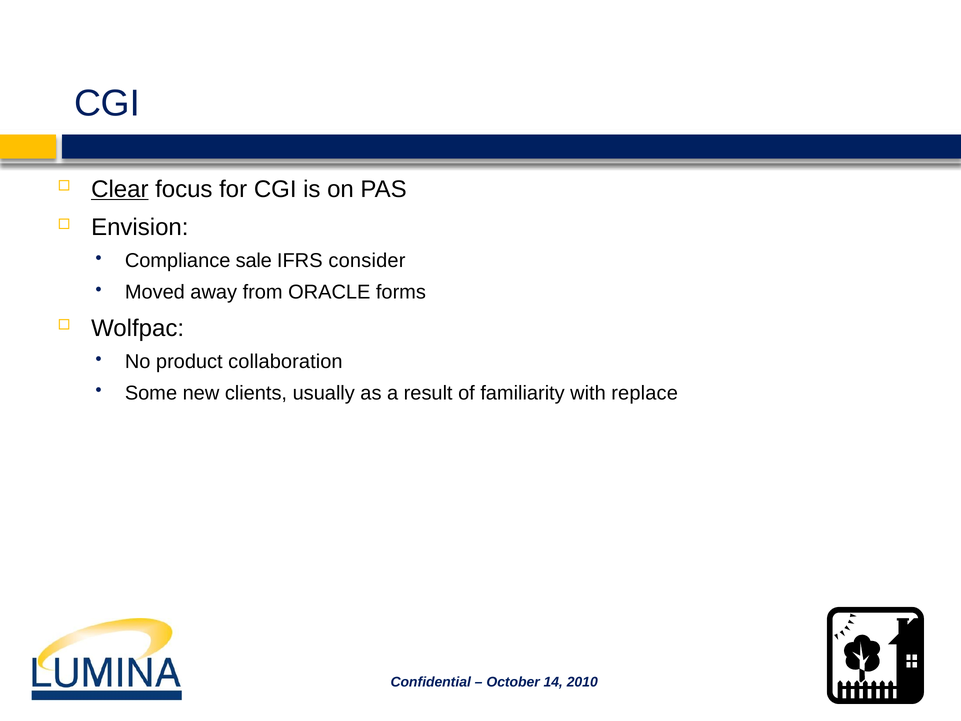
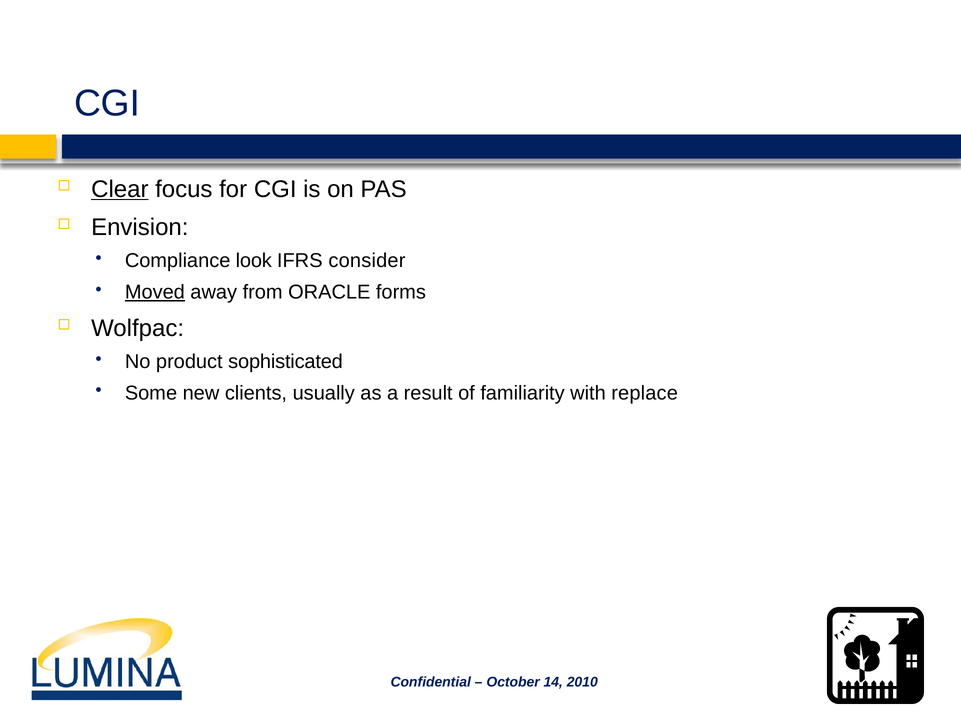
sale: sale -> look
Moved underline: none -> present
collaboration: collaboration -> sophisticated
